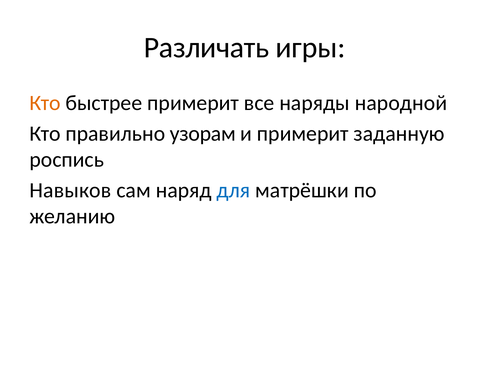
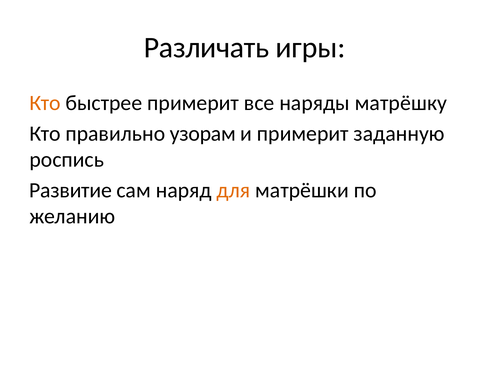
народной: народной -> матрёшку
Навыков: Навыков -> Развитие
для colour: blue -> orange
